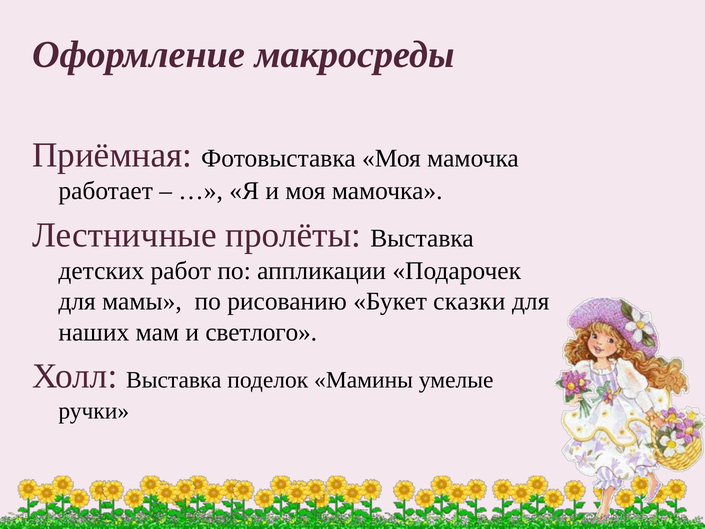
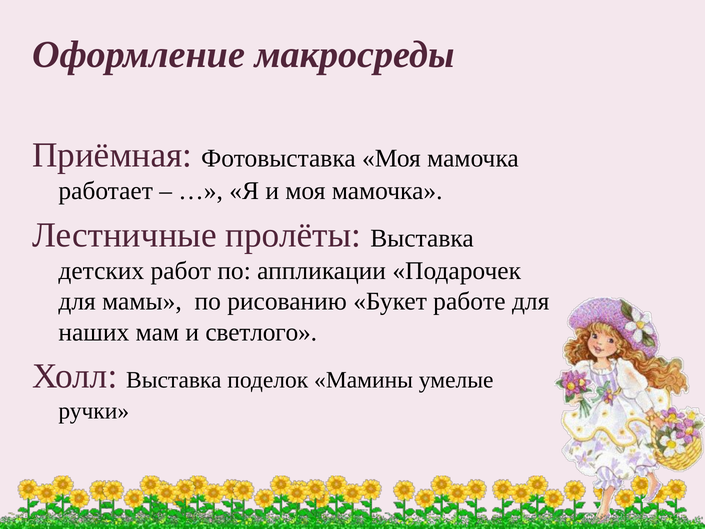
сказки: сказки -> работе
